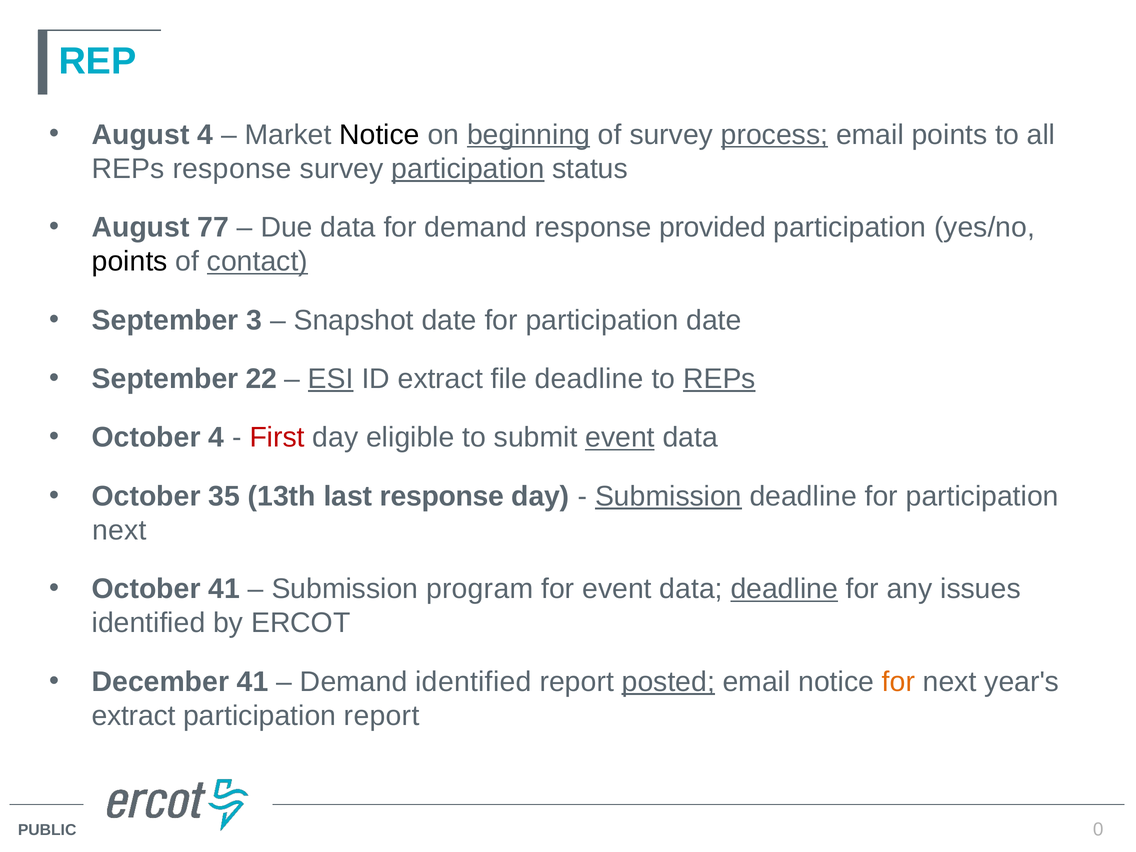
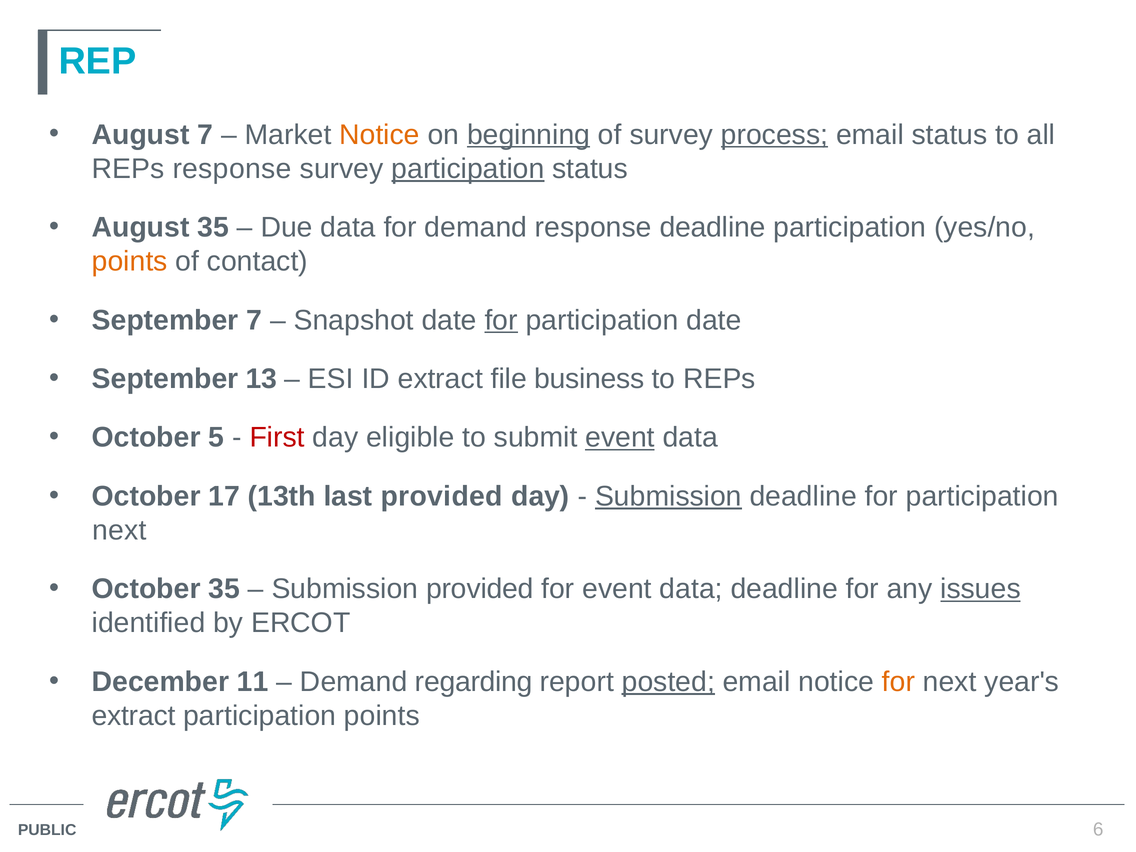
August 4: 4 -> 7
Notice at (379, 135) colour: black -> orange
email points: points -> status
August 77: 77 -> 35
response provided: provided -> deadline
points at (130, 261) colour: black -> orange
contact underline: present -> none
September 3: 3 -> 7
for at (501, 320) underline: none -> present
22: 22 -> 13
ESI underline: present -> none
file deadline: deadline -> business
REPs at (719, 379) underline: present -> none
October 4: 4 -> 5
35: 35 -> 17
last response: response -> provided
October 41: 41 -> 35
Submission program: program -> provided
deadline at (784, 589) underline: present -> none
issues underline: none -> present
December 41: 41 -> 11
Demand identified: identified -> regarding
participation report: report -> points
0: 0 -> 6
